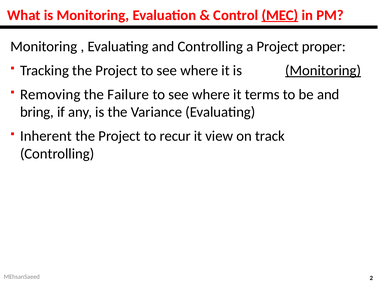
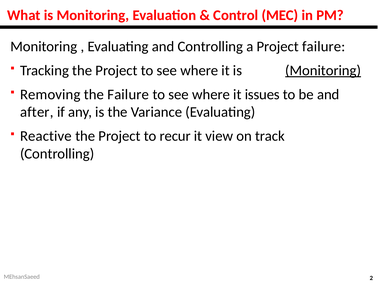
MEC underline: present -> none
Project proper: proper -> failure
terms: terms -> issues
bring: bring -> after
Inherent: Inherent -> Reactive
